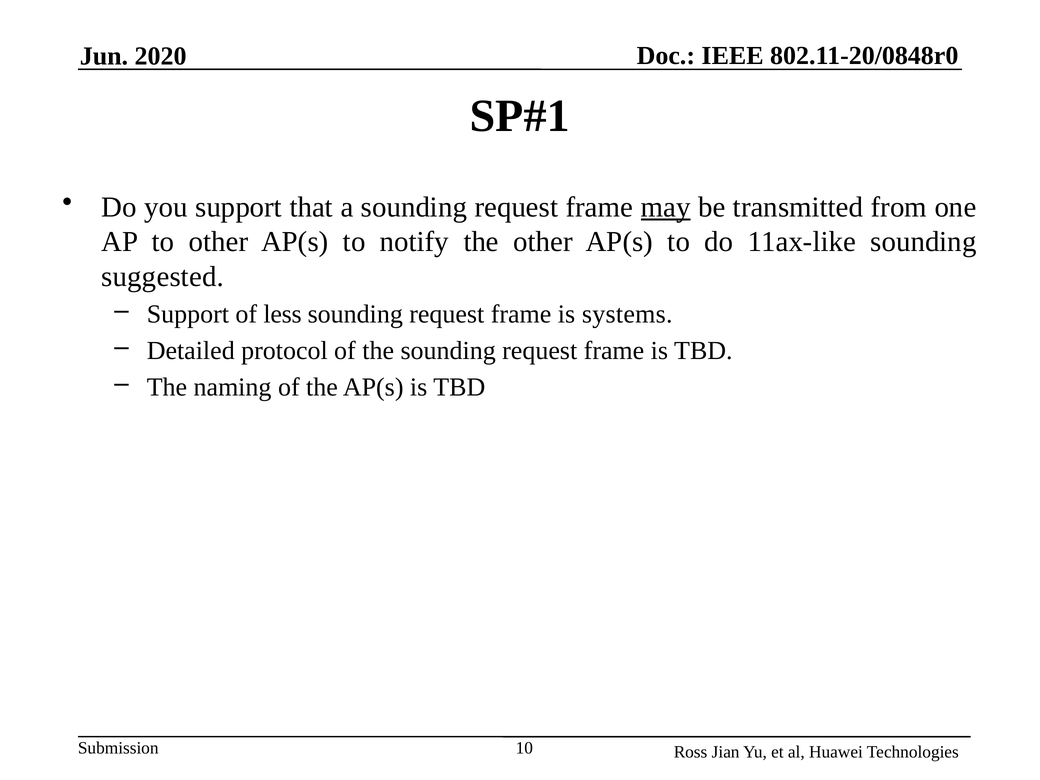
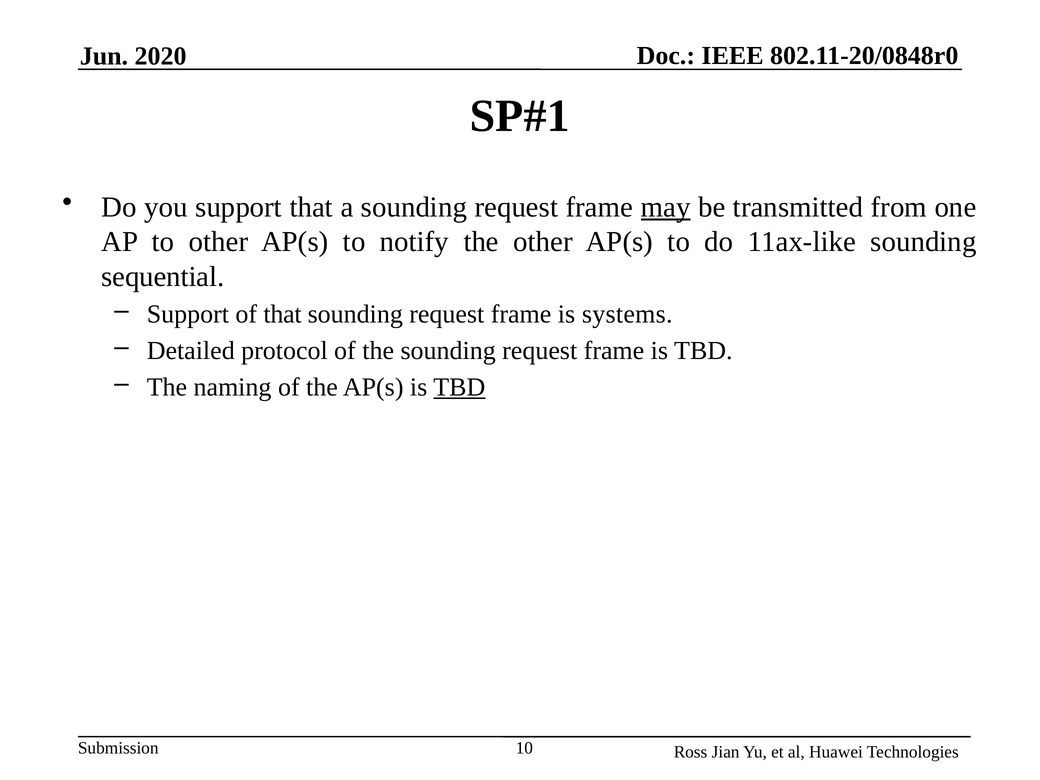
suggested: suggested -> sequential
of less: less -> that
TBD at (459, 387) underline: none -> present
